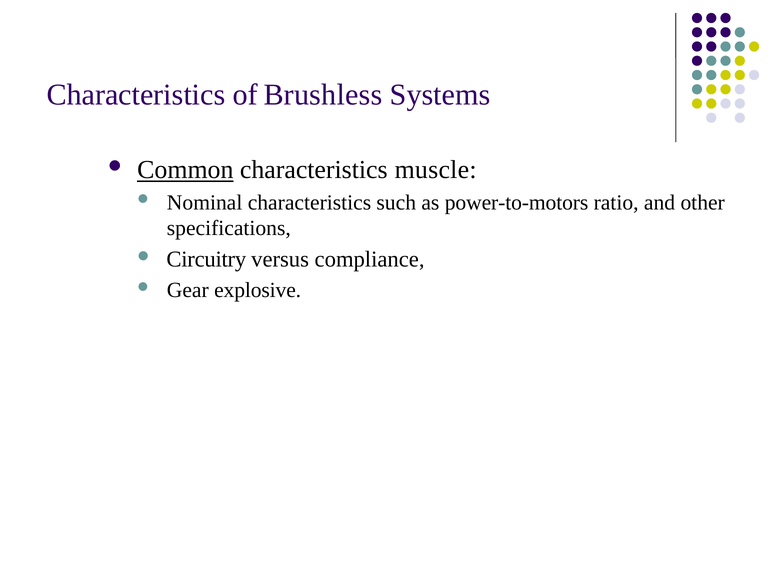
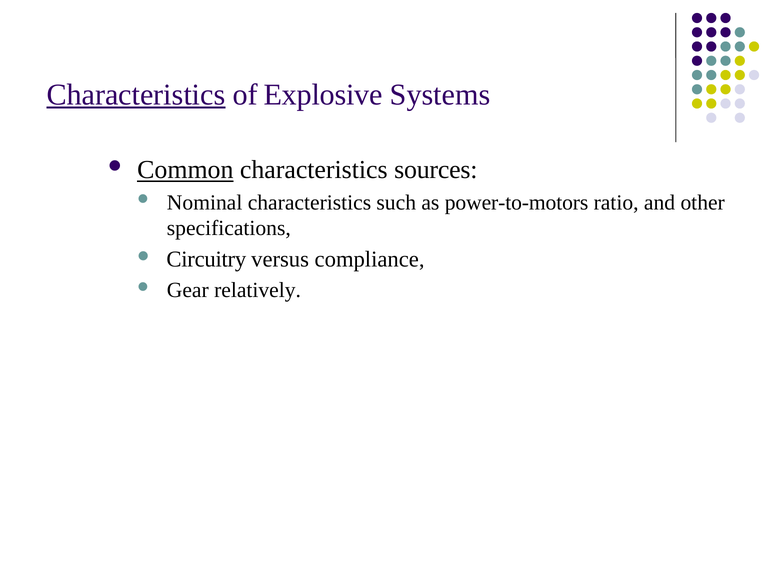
Characteristics at (136, 95) underline: none -> present
Brushless: Brushless -> Explosive
muscle: muscle -> sources
explosive: explosive -> relatively
